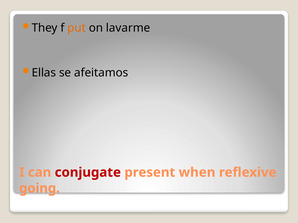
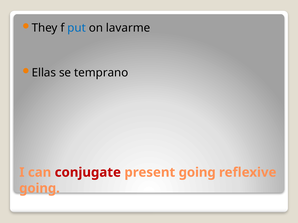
put colour: orange -> blue
afeitamos: afeitamos -> temprano
present when: when -> going
